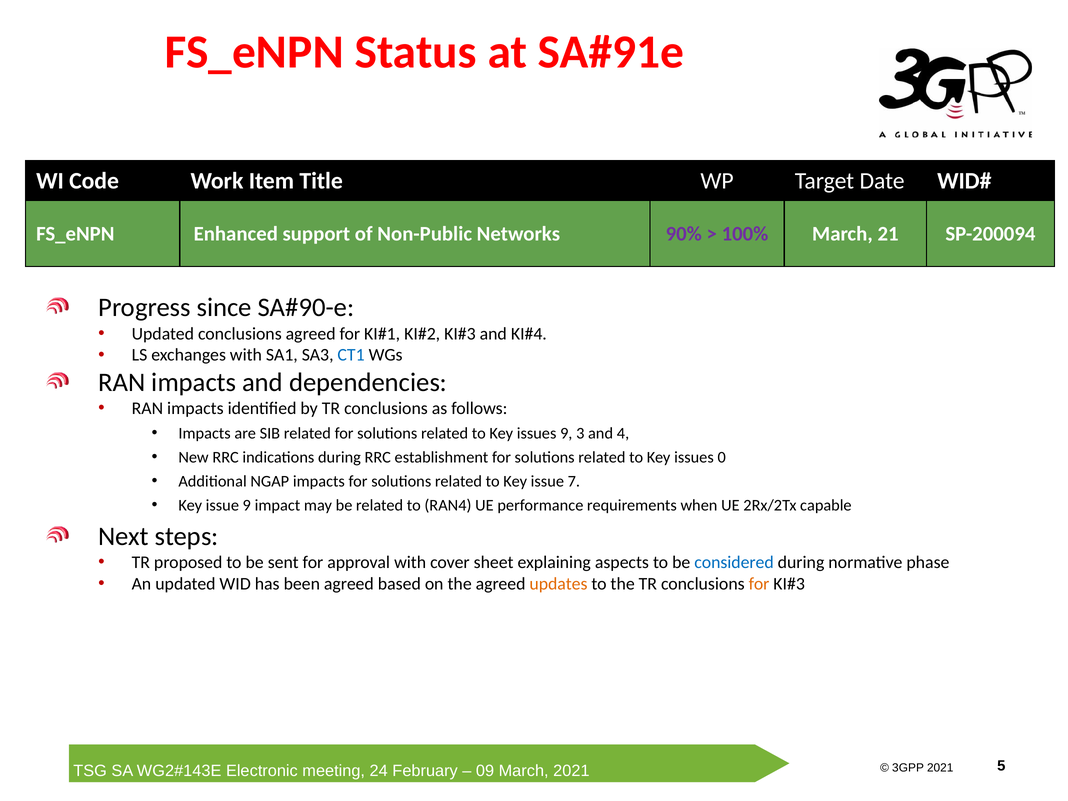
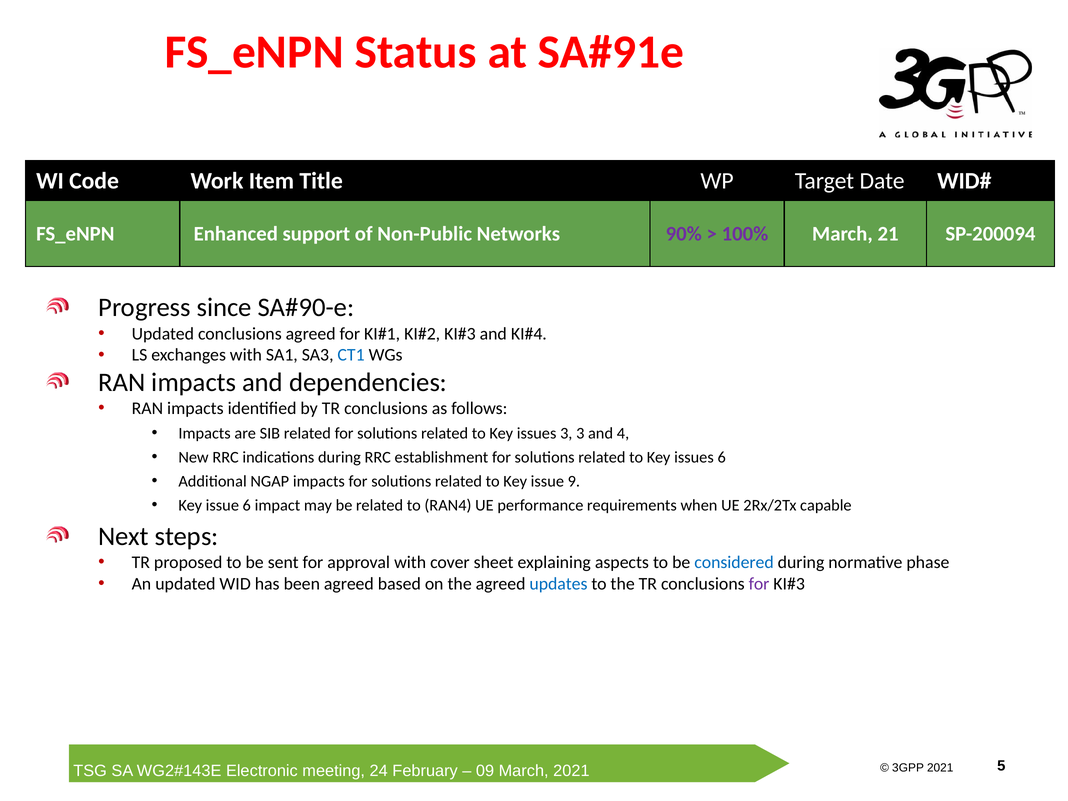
issues 9: 9 -> 3
issues 0: 0 -> 6
7: 7 -> 9
issue 9: 9 -> 6
updates colour: orange -> blue
for at (759, 584) colour: orange -> purple
